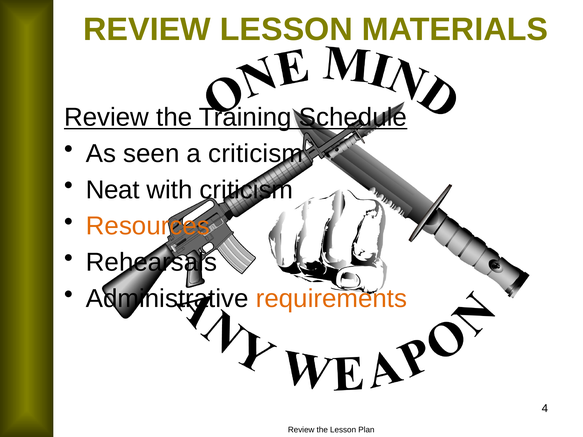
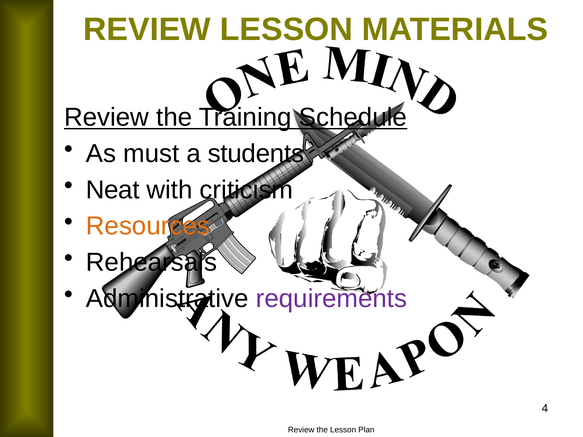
seen: seen -> must
a criticism: criticism -> students
requirements colour: orange -> purple
